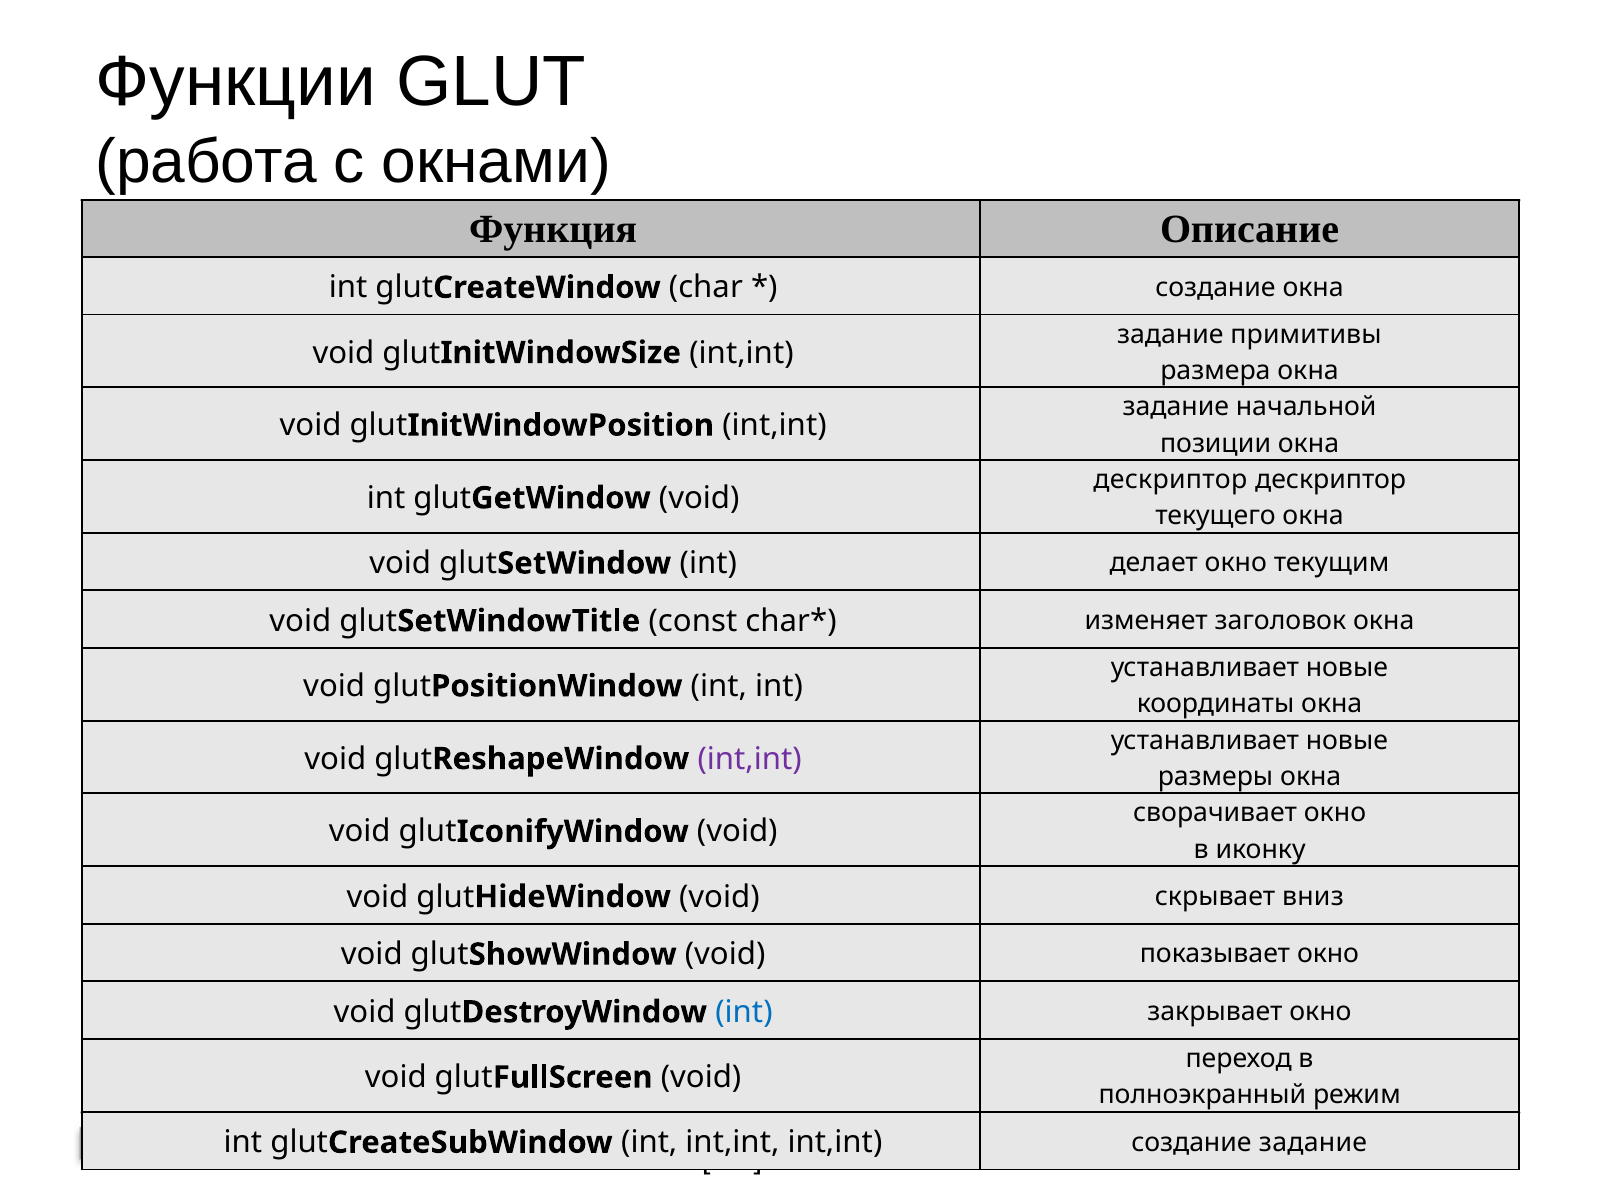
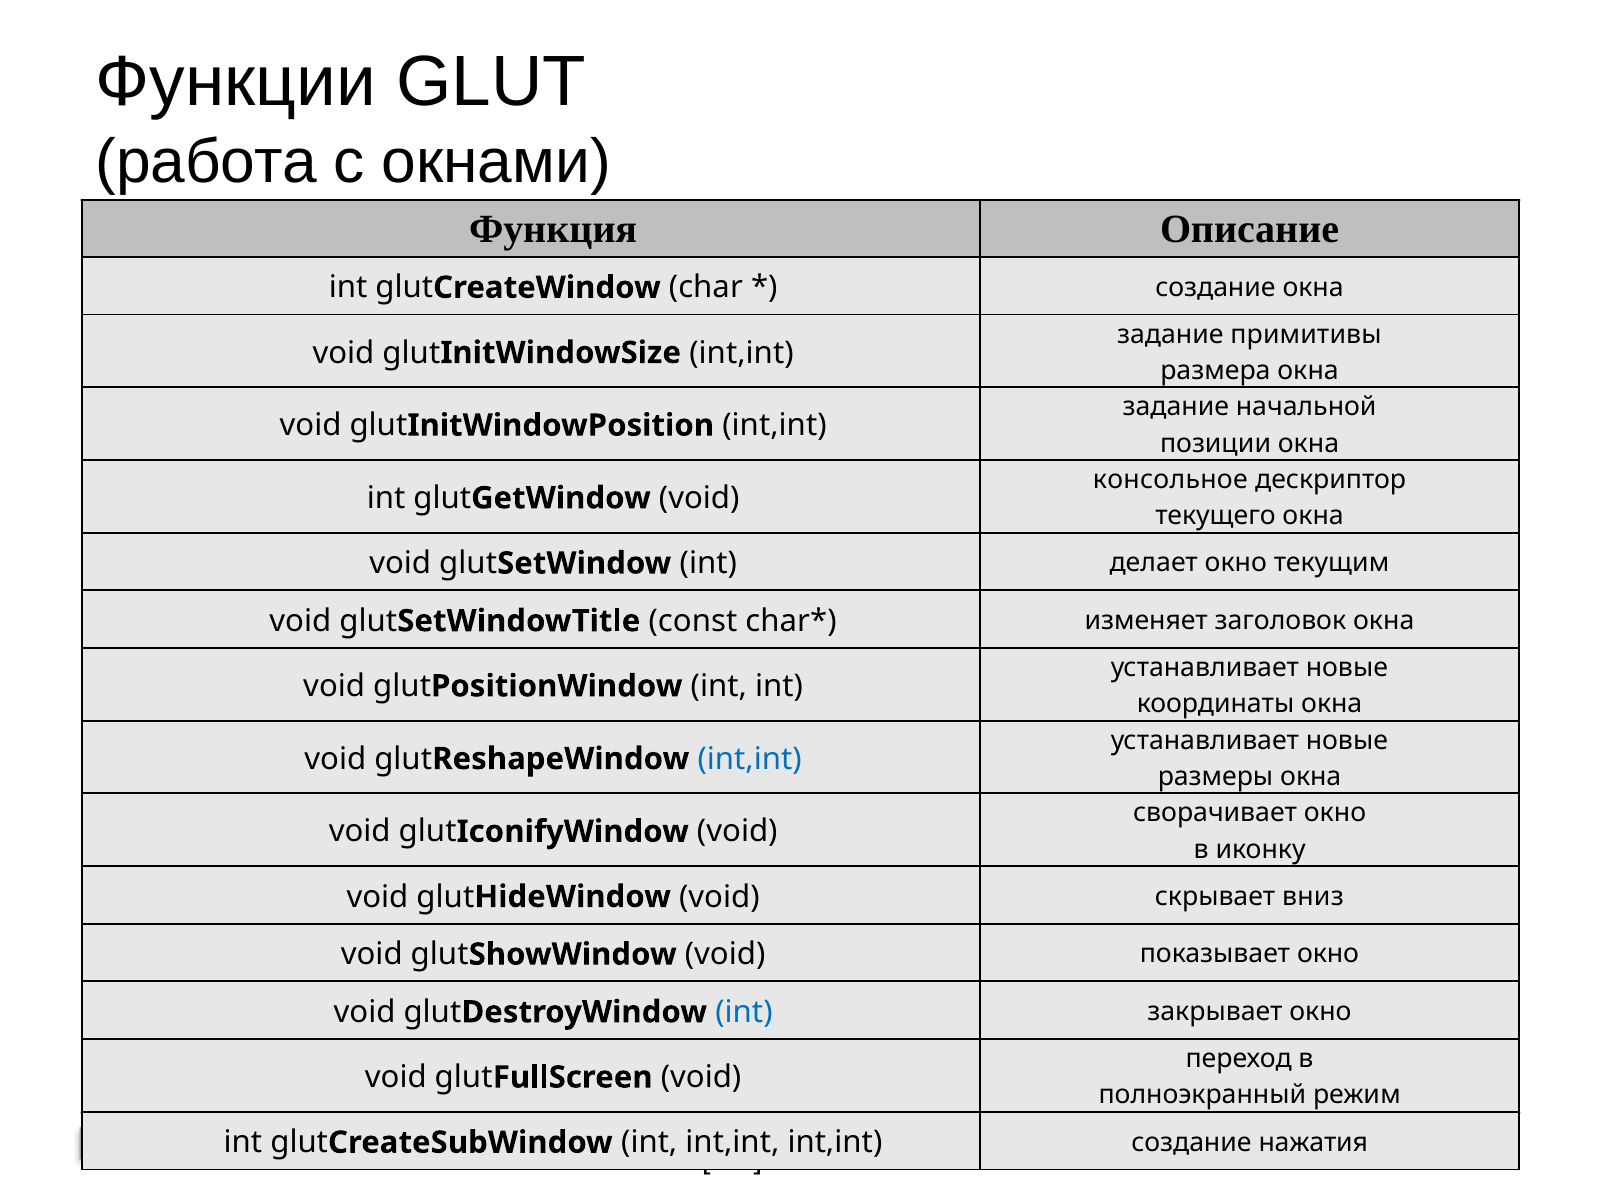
дескриптор at (1170, 480): дескриптор -> консольное
int,int at (750, 759) colour: purple -> blue
создание задание: задание -> нажатия
